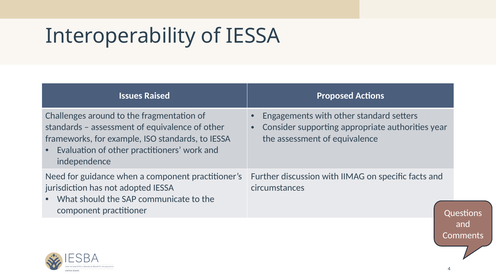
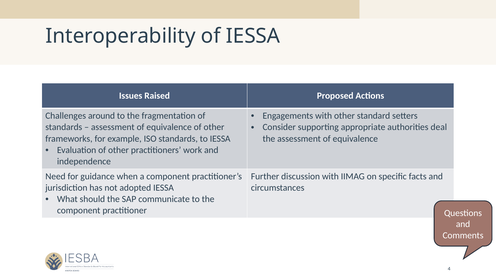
year: year -> deal
